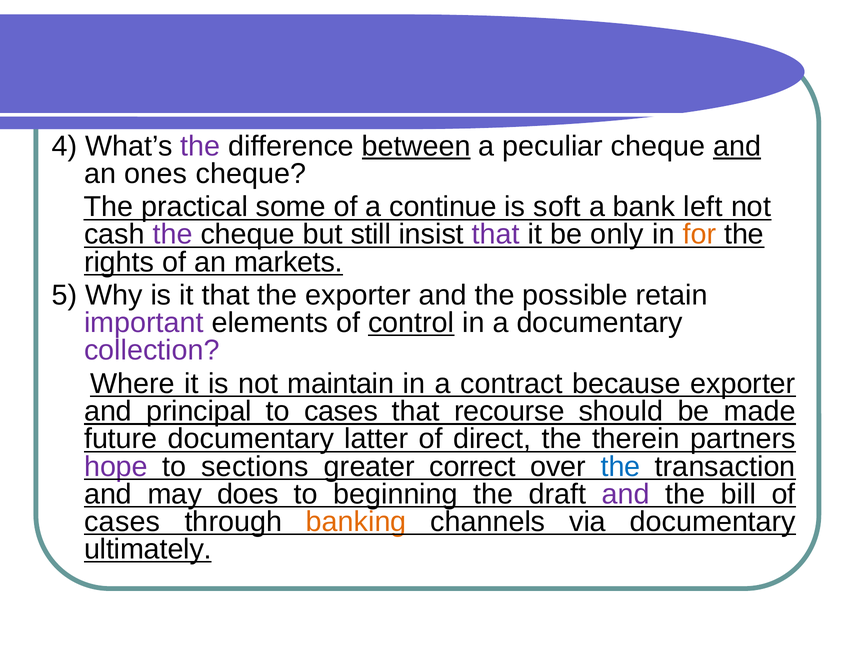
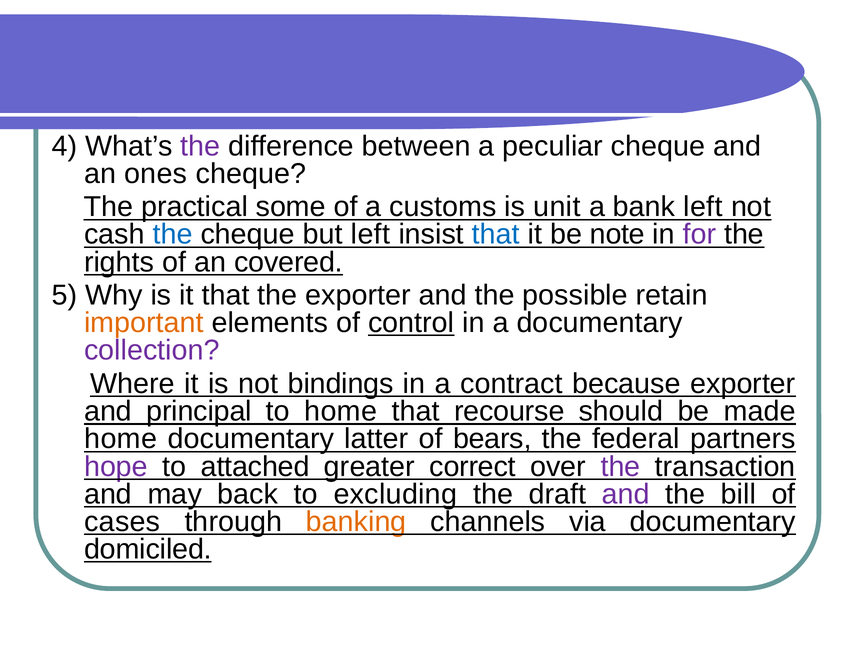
between underline: present -> none
and at (737, 146) underline: present -> none
continue: continue -> customs
soft: soft -> unit
the at (173, 235) colour: purple -> blue
but still: still -> left
that at (496, 235) colour: purple -> blue
only: only -> note
for colour: orange -> purple
markets: markets -> covered
important colour: purple -> orange
maintain: maintain -> bindings
to cases: cases -> home
future at (121, 439): future -> home
direct: direct -> bears
therein: therein -> federal
sections: sections -> attached
the at (621, 467) colour: blue -> purple
does: does -> back
beginning: beginning -> excluding
ultimately: ultimately -> domiciled
